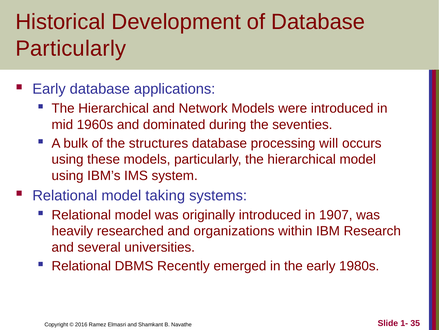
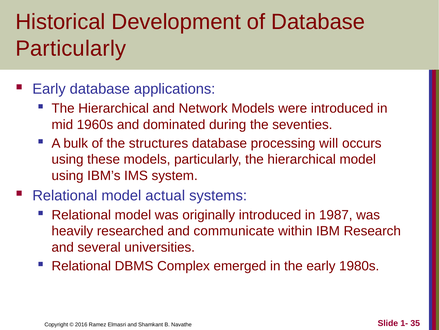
taking: taking -> actual
1907: 1907 -> 1987
organizations: organizations -> communicate
Recently: Recently -> Complex
